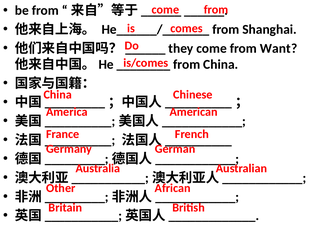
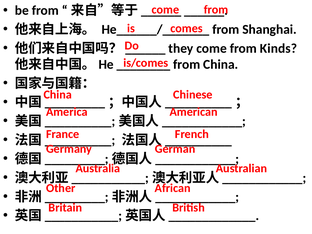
Want: Want -> Kinds
